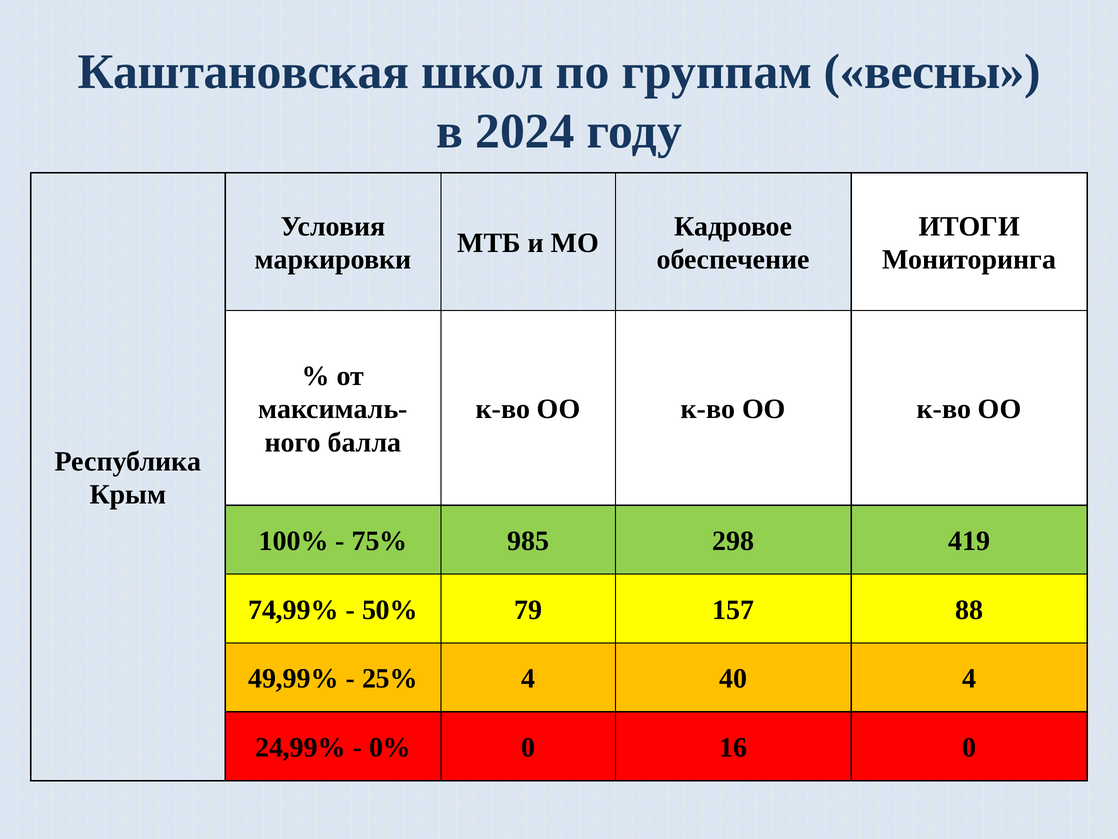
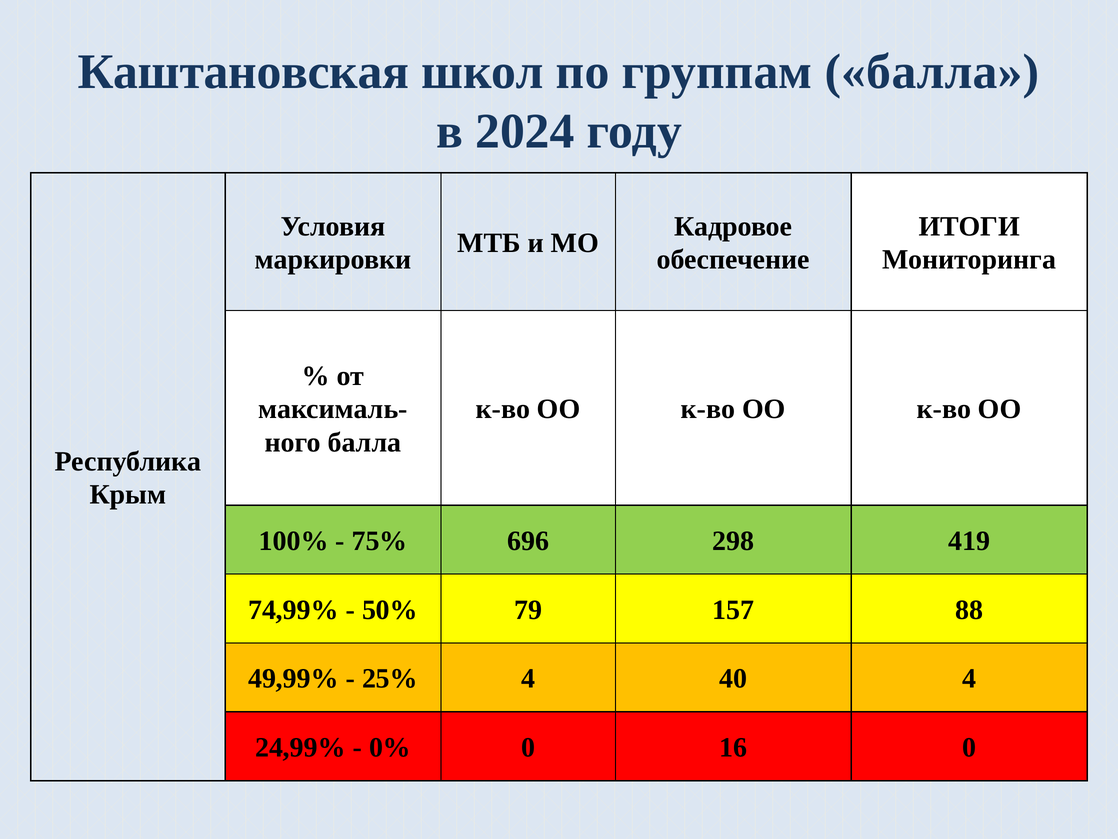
группам весны: весны -> балла
985: 985 -> 696
